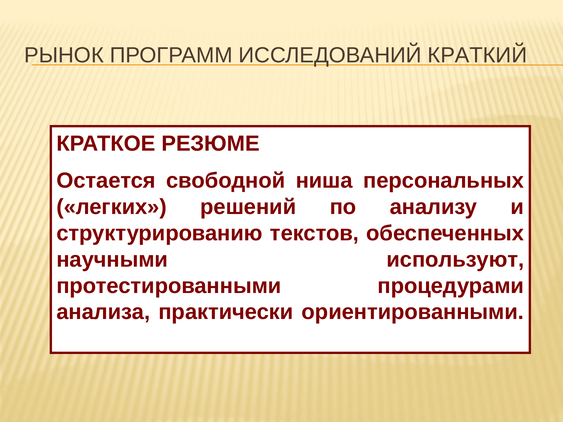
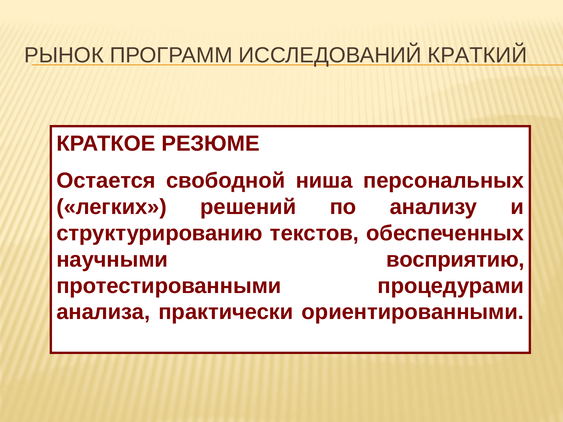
используют: используют -> восприятию
